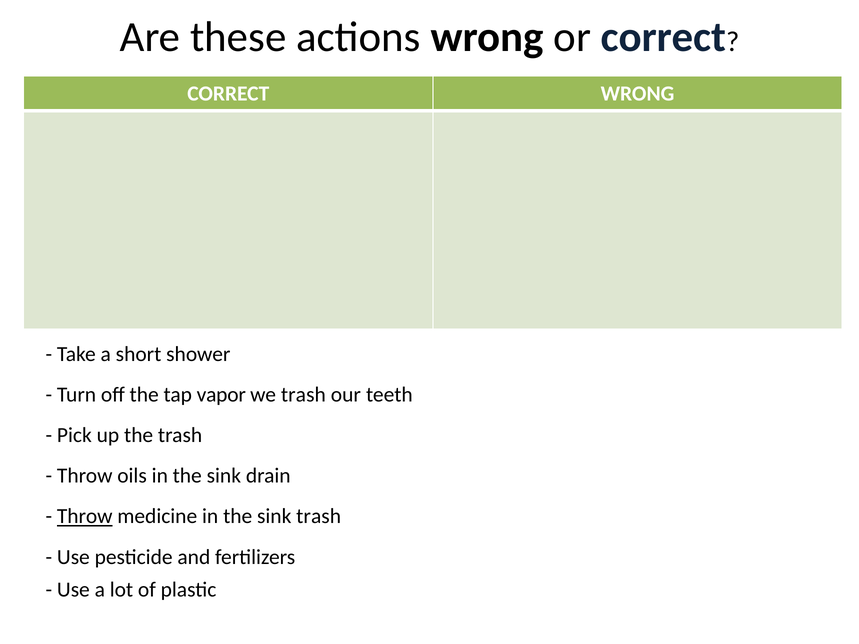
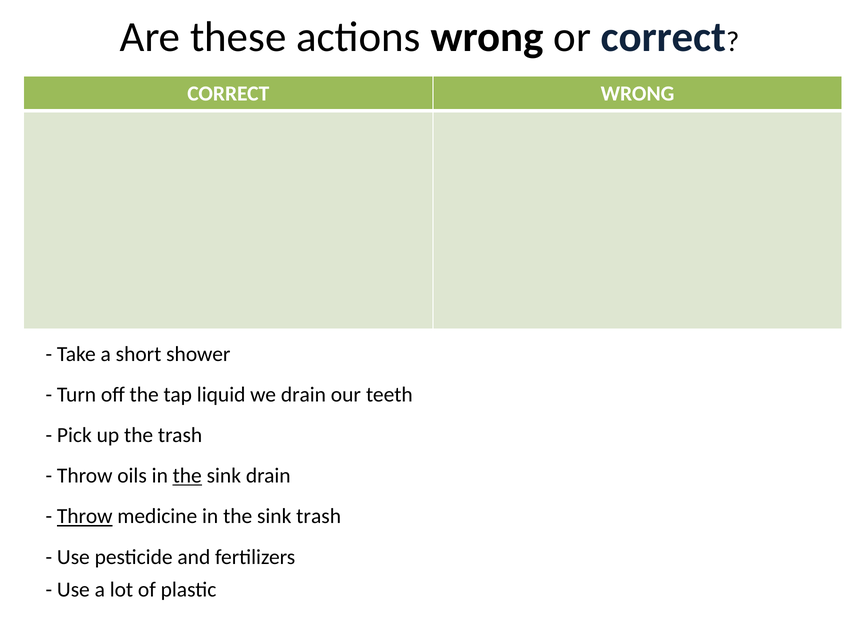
vapor: vapor -> liquid
we trash: trash -> drain
the at (187, 476) underline: none -> present
